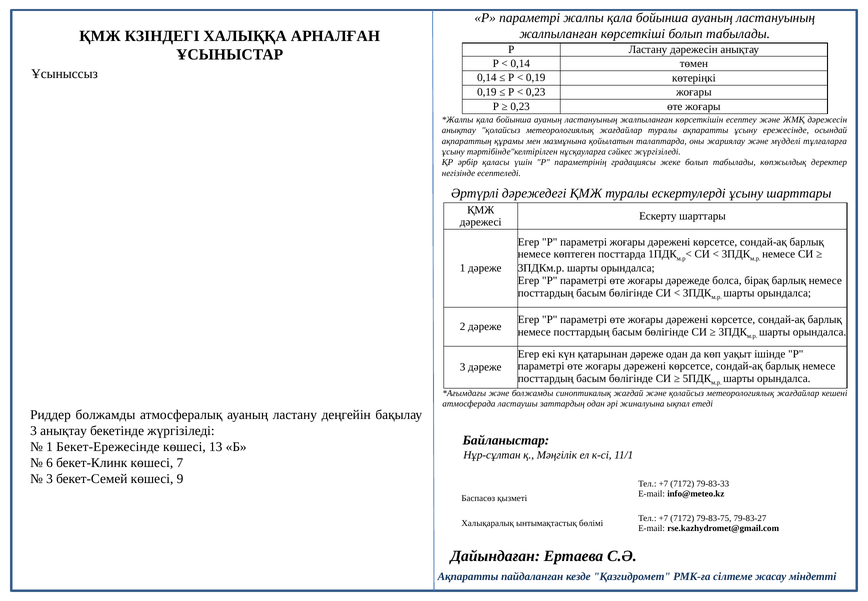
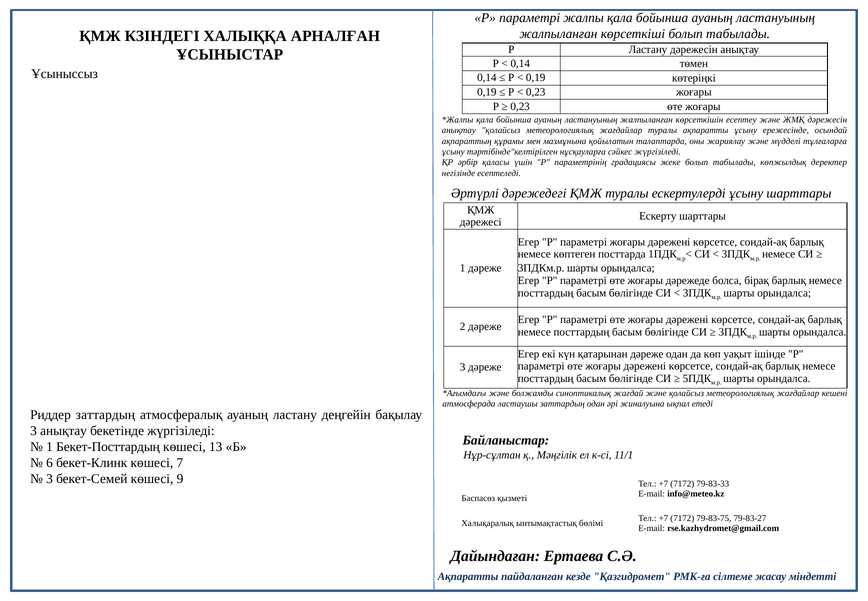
Риддер болжамды: болжамды -> заттардың
Бекет-Ережесінде: Бекет-Ережесінде -> Бекет-Посттардың
